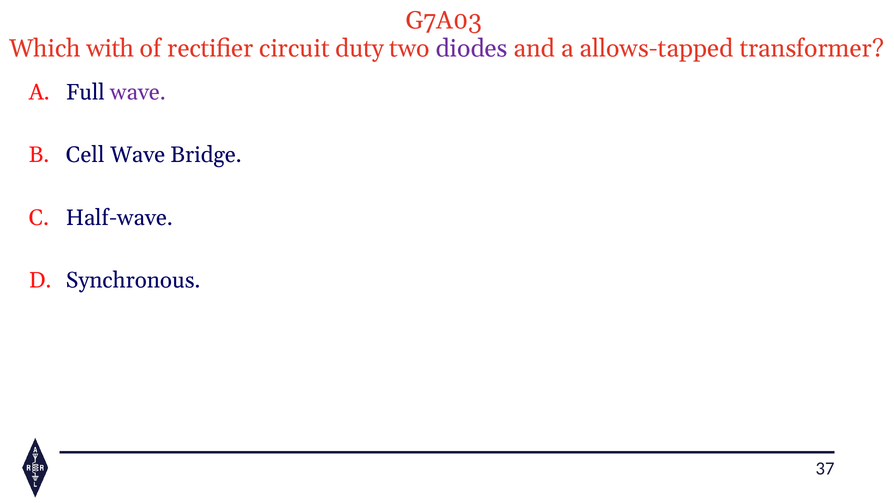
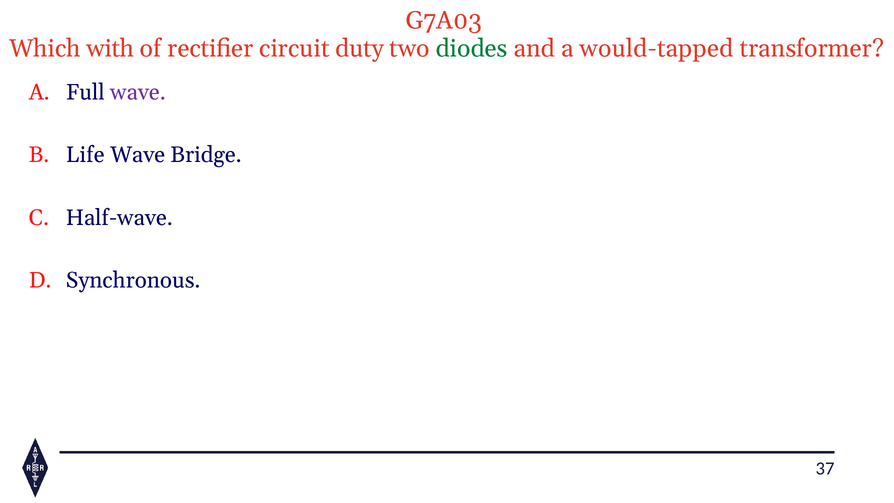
diodes colour: purple -> green
allows-tapped: allows-tapped -> would-tapped
Cell: Cell -> Life
